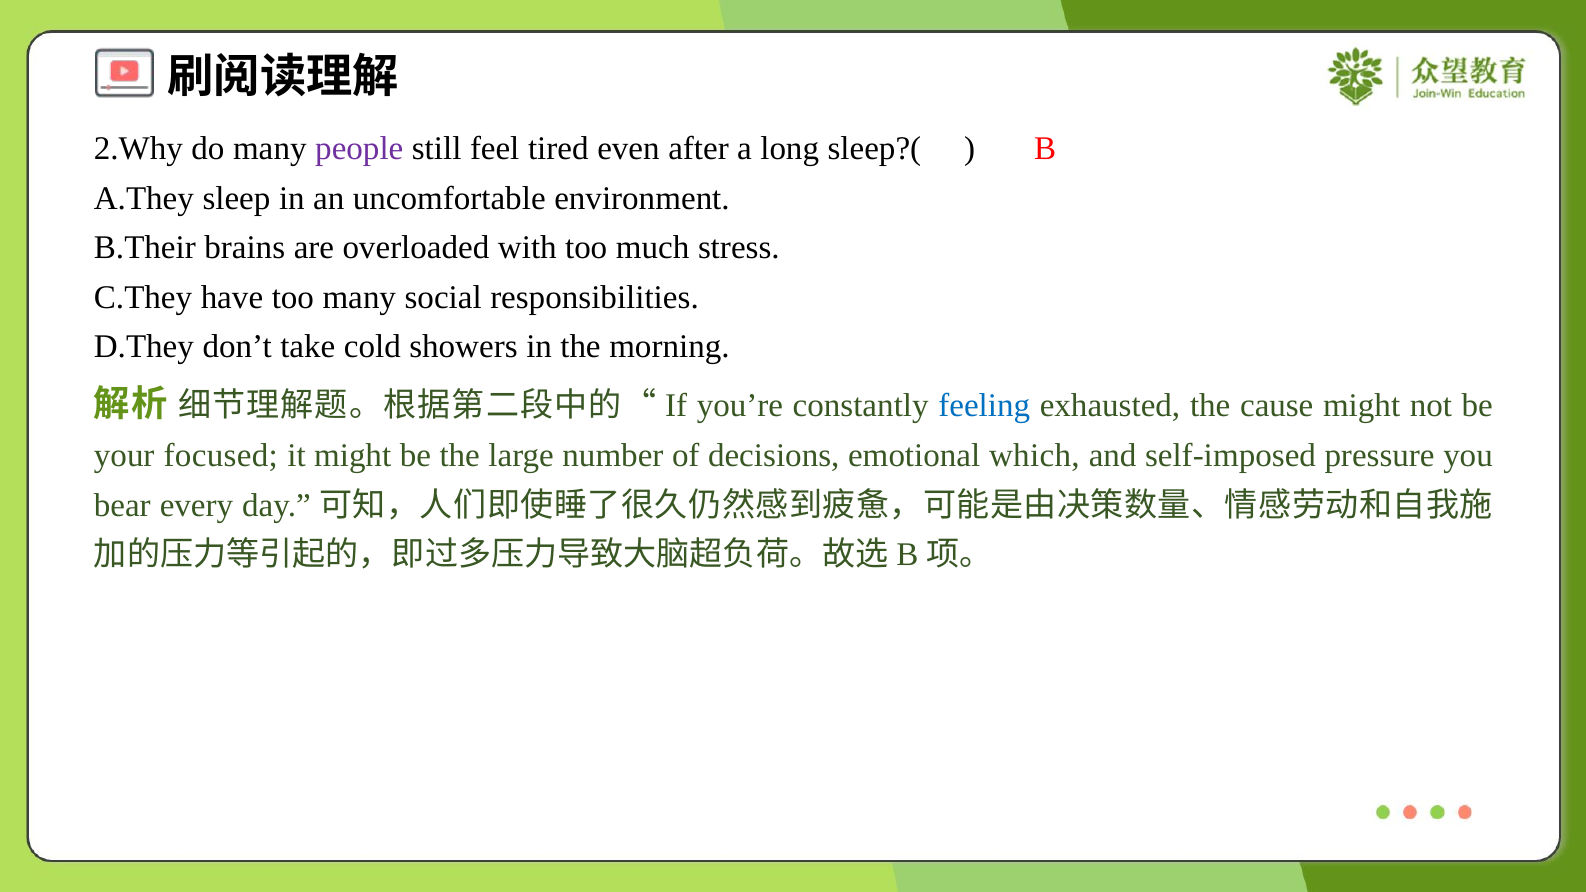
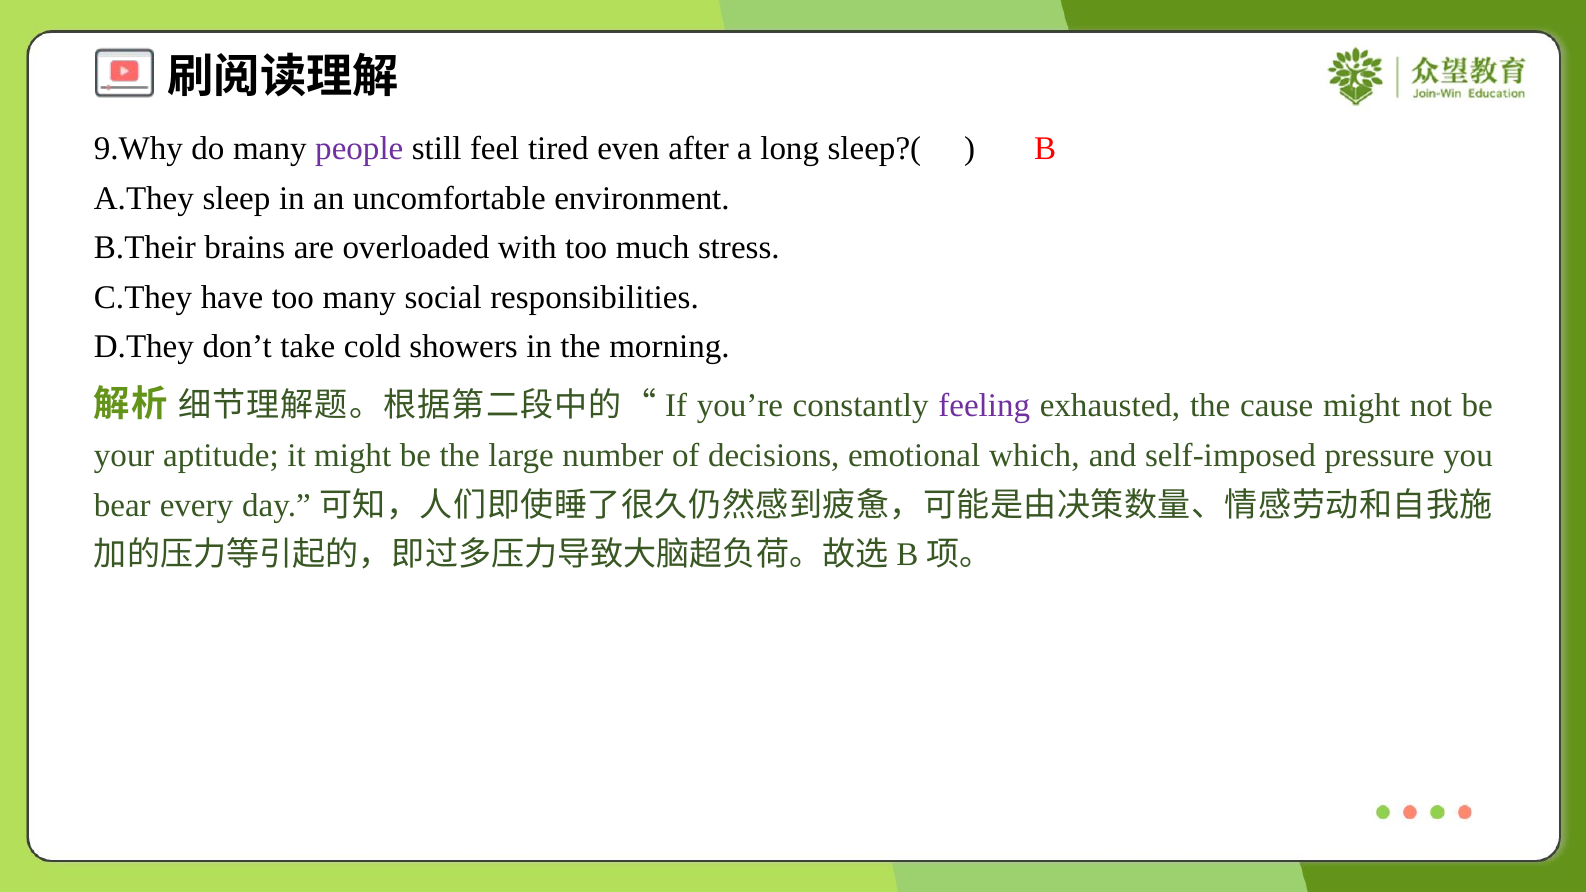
2.Why: 2.Why -> 9.Why
feeling colour: blue -> purple
focused: focused -> aptitude
